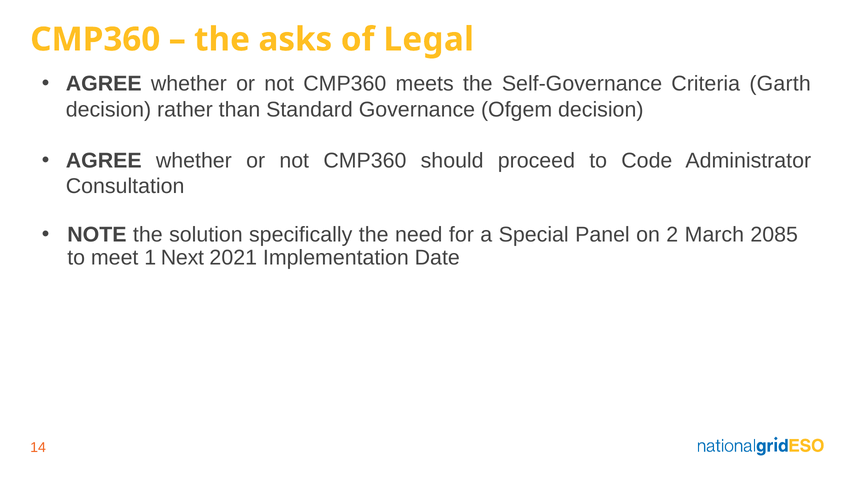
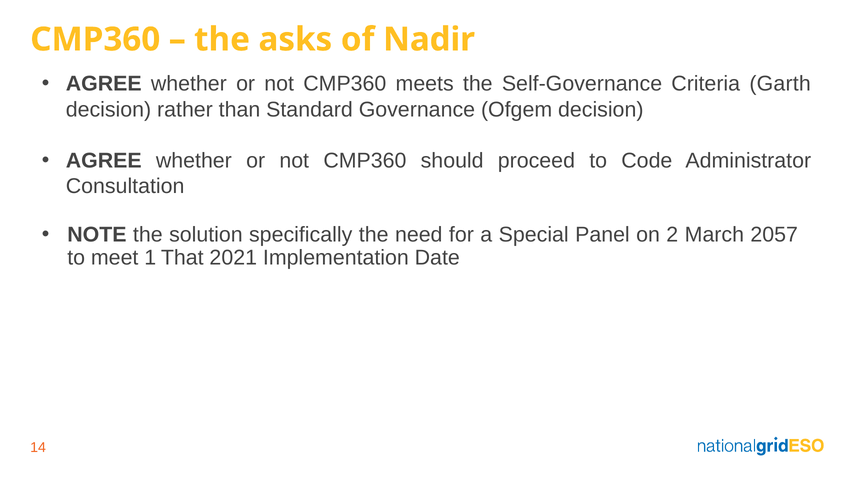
Legal: Legal -> Nadir
2085: 2085 -> 2057
Next: Next -> That
